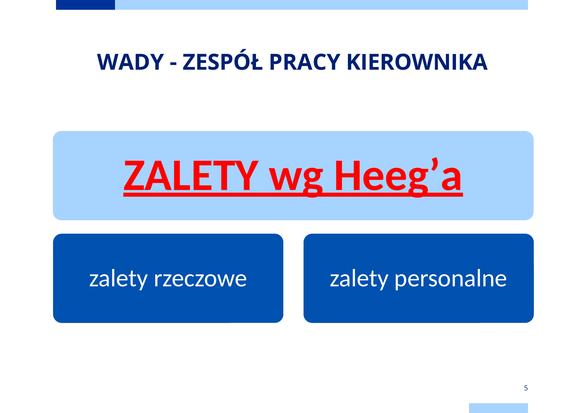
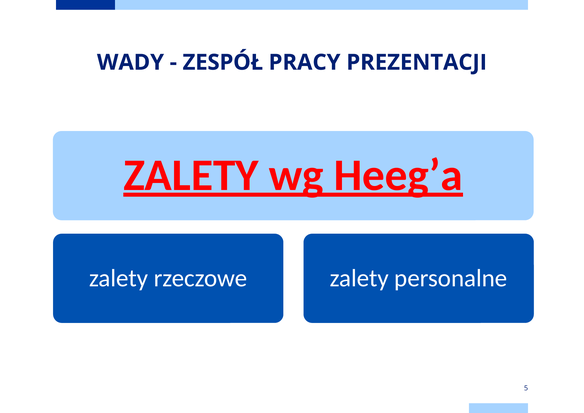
KIEROWNIKA: KIEROWNIKA -> PREZENTACJI
